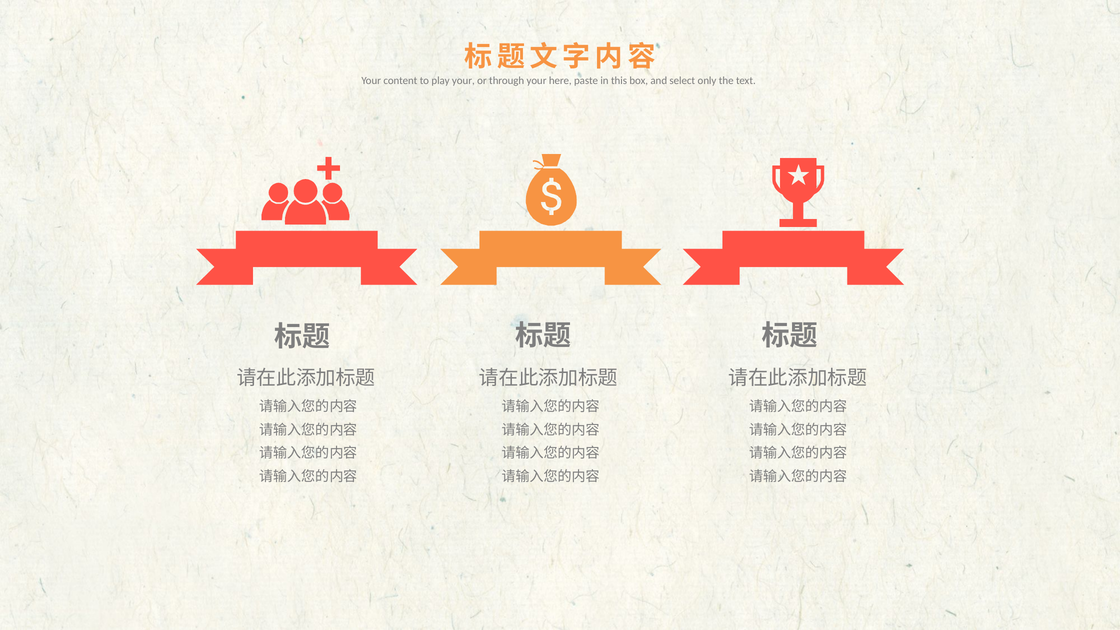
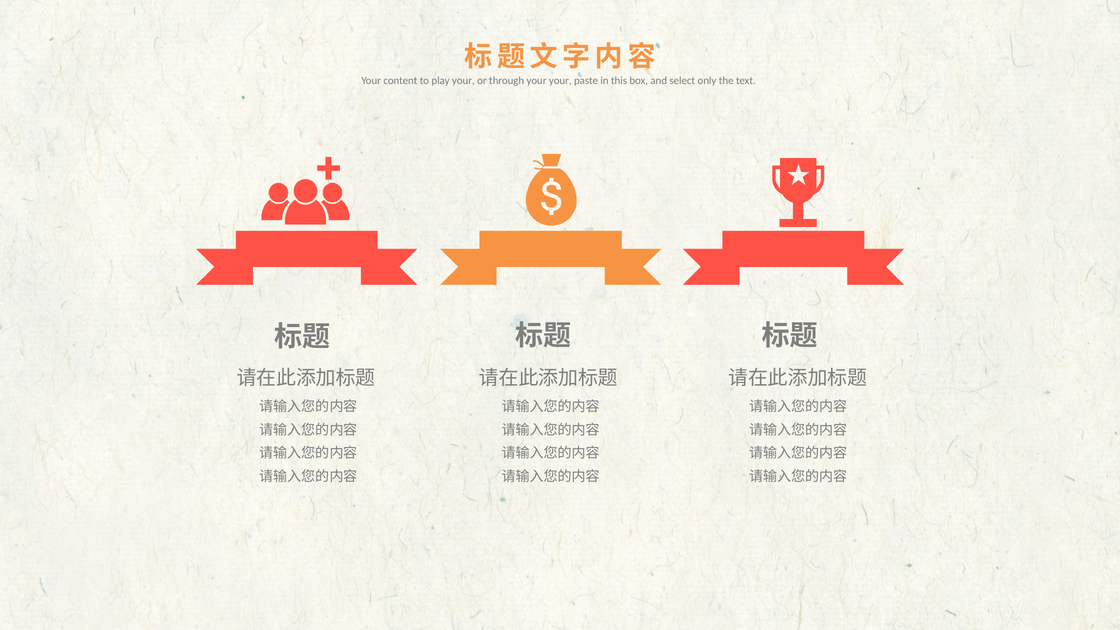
your here: here -> your
